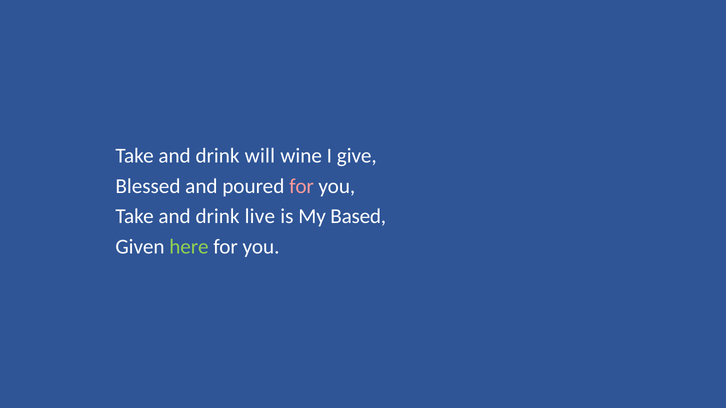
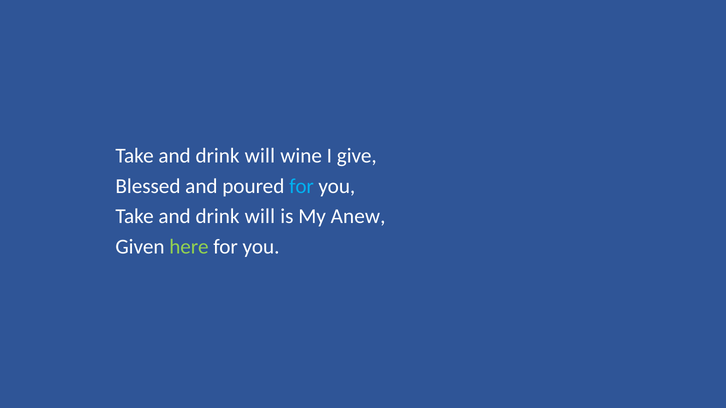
for at (301, 186) colour: pink -> light blue
live at (260, 217): live -> will
Based: Based -> Anew
